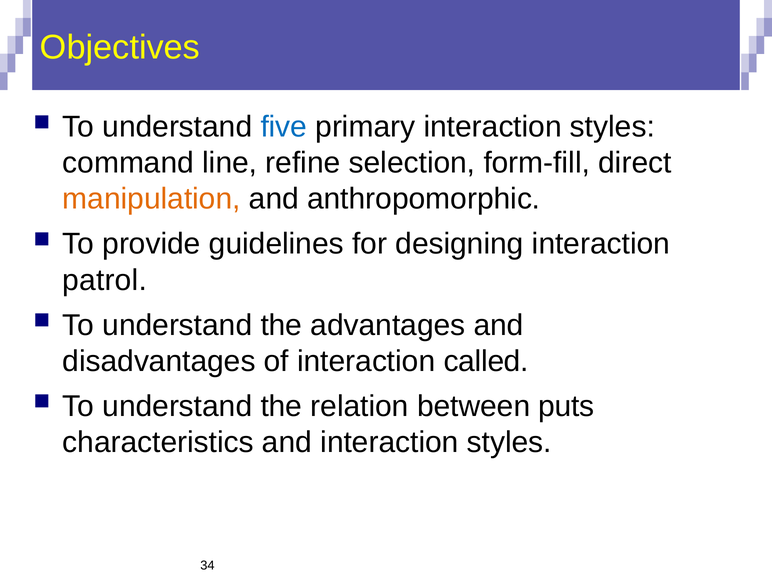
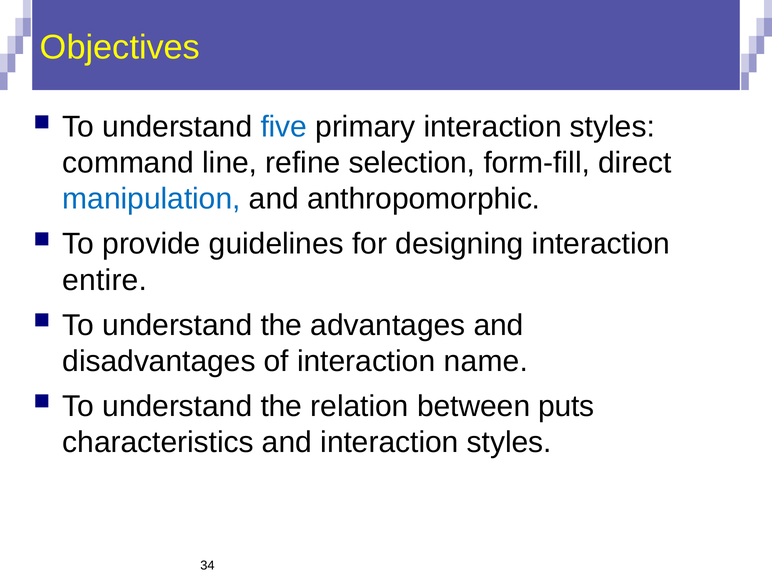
manipulation colour: orange -> blue
patrol: patrol -> entire
called: called -> name
